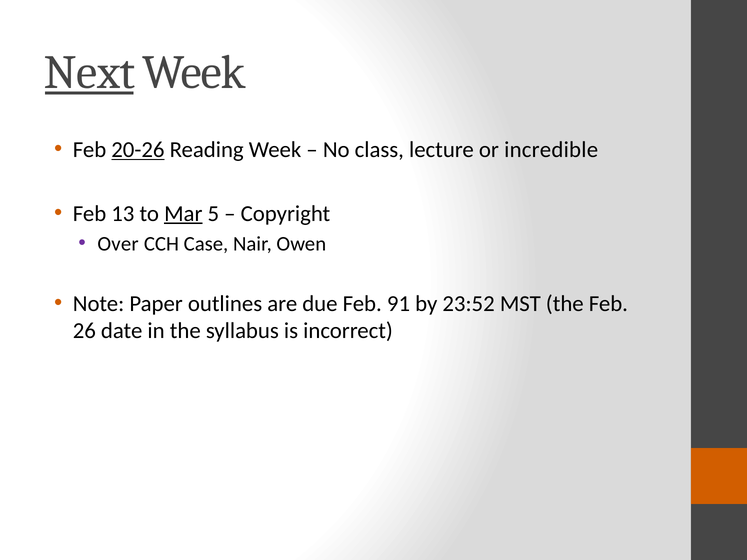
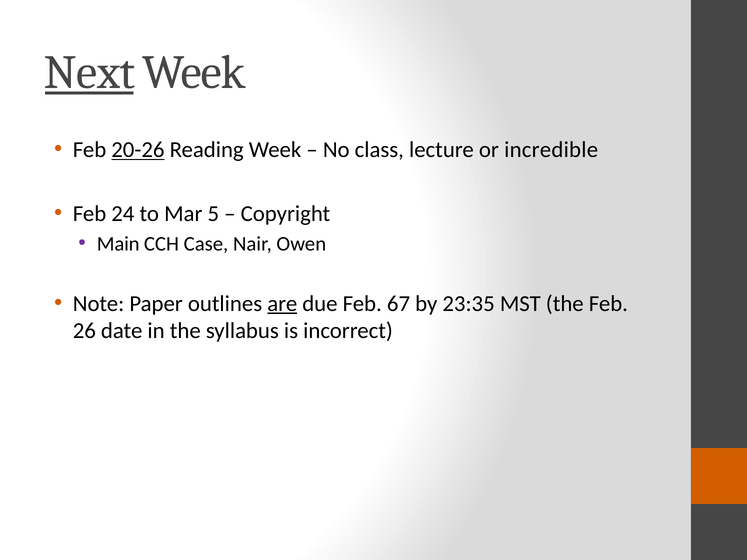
13: 13 -> 24
Mar underline: present -> none
Over: Over -> Main
are underline: none -> present
91: 91 -> 67
23:52: 23:52 -> 23:35
